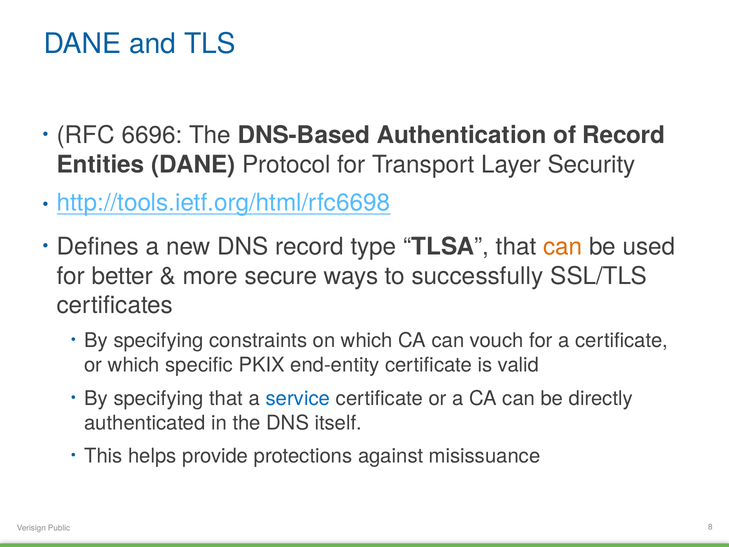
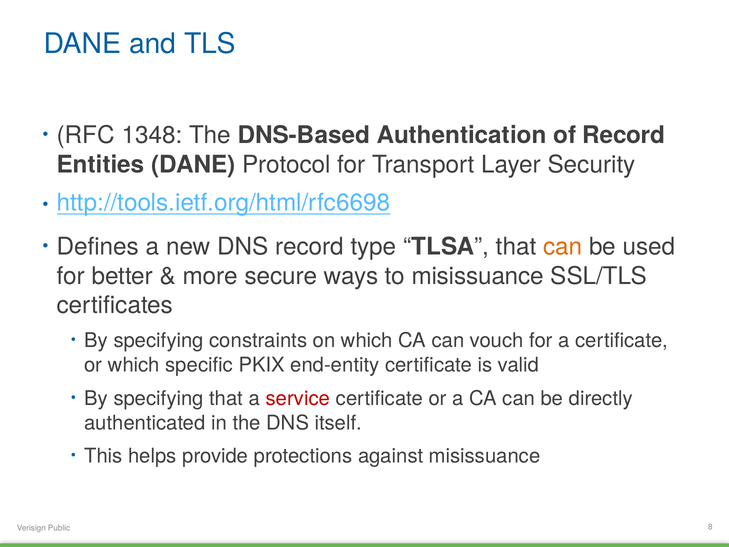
6696: 6696 -> 1348
to successfully: successfully -> misissuance
service colour: blue -> red
